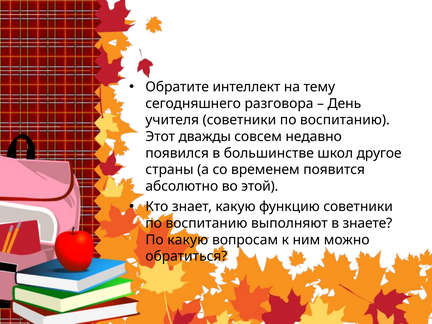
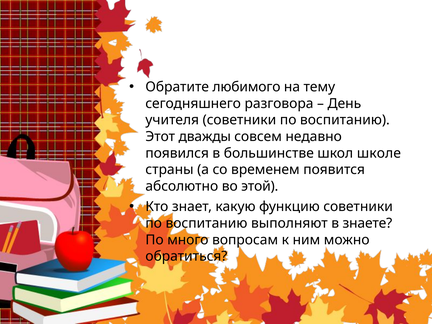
интеллект: интеллект -> любимого
другое: другое -> школе
По какую: какую -> много
